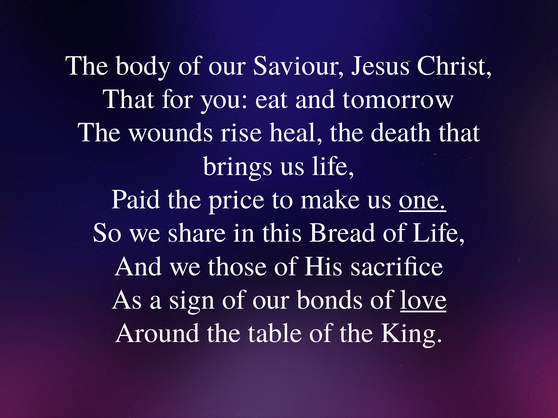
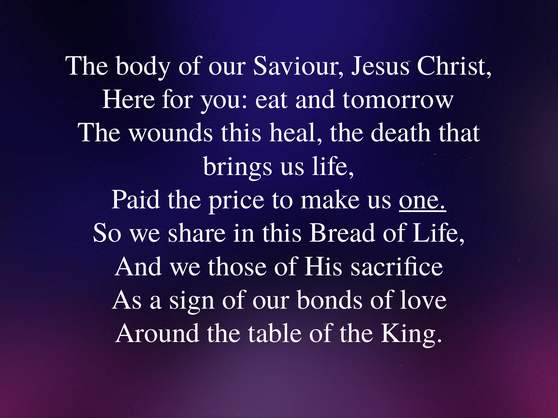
That at (129, 99): That -> Here
wounds rise: rise -> this
love underline: present -> none
